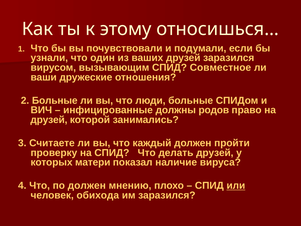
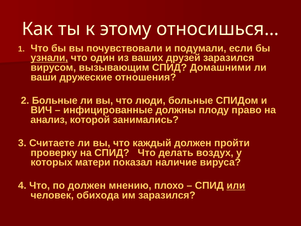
узнали underline: none -> present
Совместное: Совместное -> Домашними
родов: родов -> плоду
друзей at (49, 120): друзей -> анализ
делать друзей: друзей -> воздух
